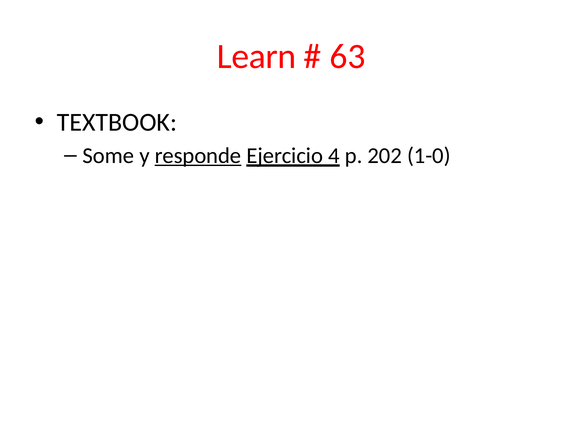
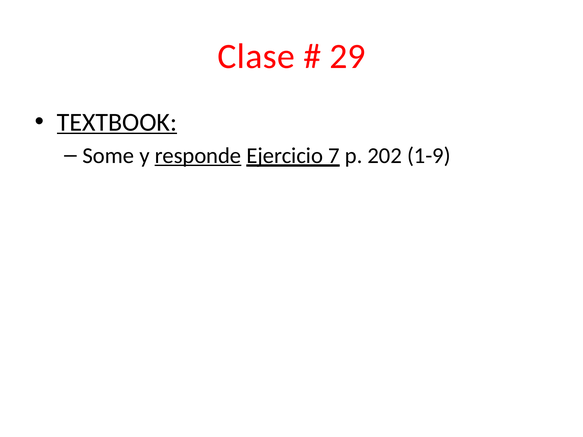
Learn: Learn -> Clase
63: 63 -> 29
TEXTBOOK underline: none -> present
4: 4 -> 7
1-0: 1-0 -> 1-9
